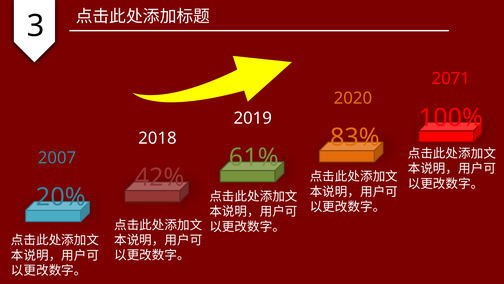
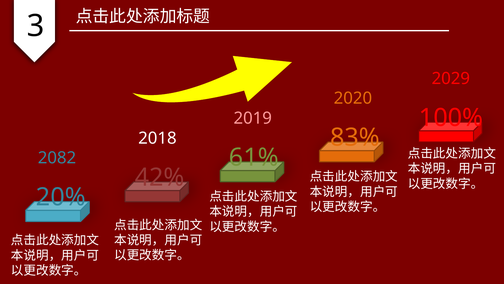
2071: 2071 -> 2029
2019 colour: white -> pink
2007: 2007 -> 2082
